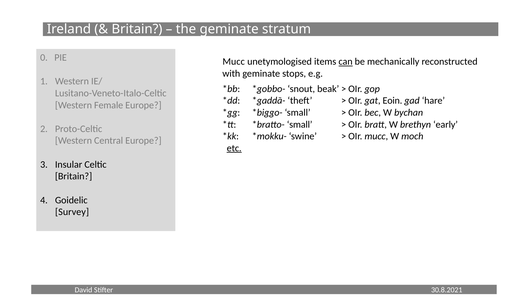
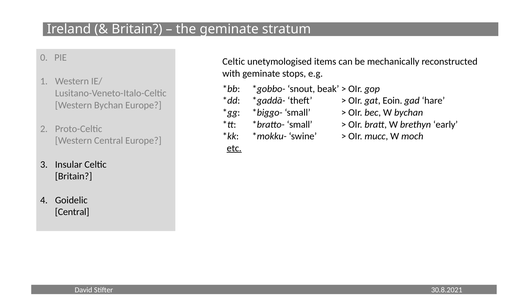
Mucc at (234, 62): Mucc -> Celtic
can underline: present -> none
Western Female: Female -> Bychan
Survey at (72, 212): Survey -> Central
